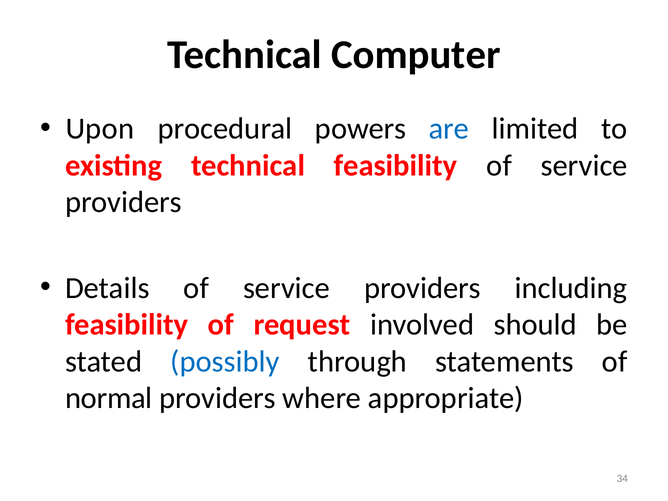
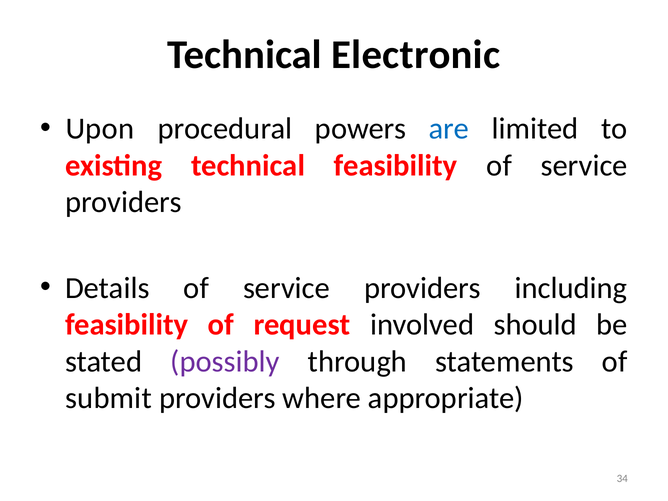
Computer: Computer -> Electronic
possibly colour: blue -> purple
normal: normal -> submit
